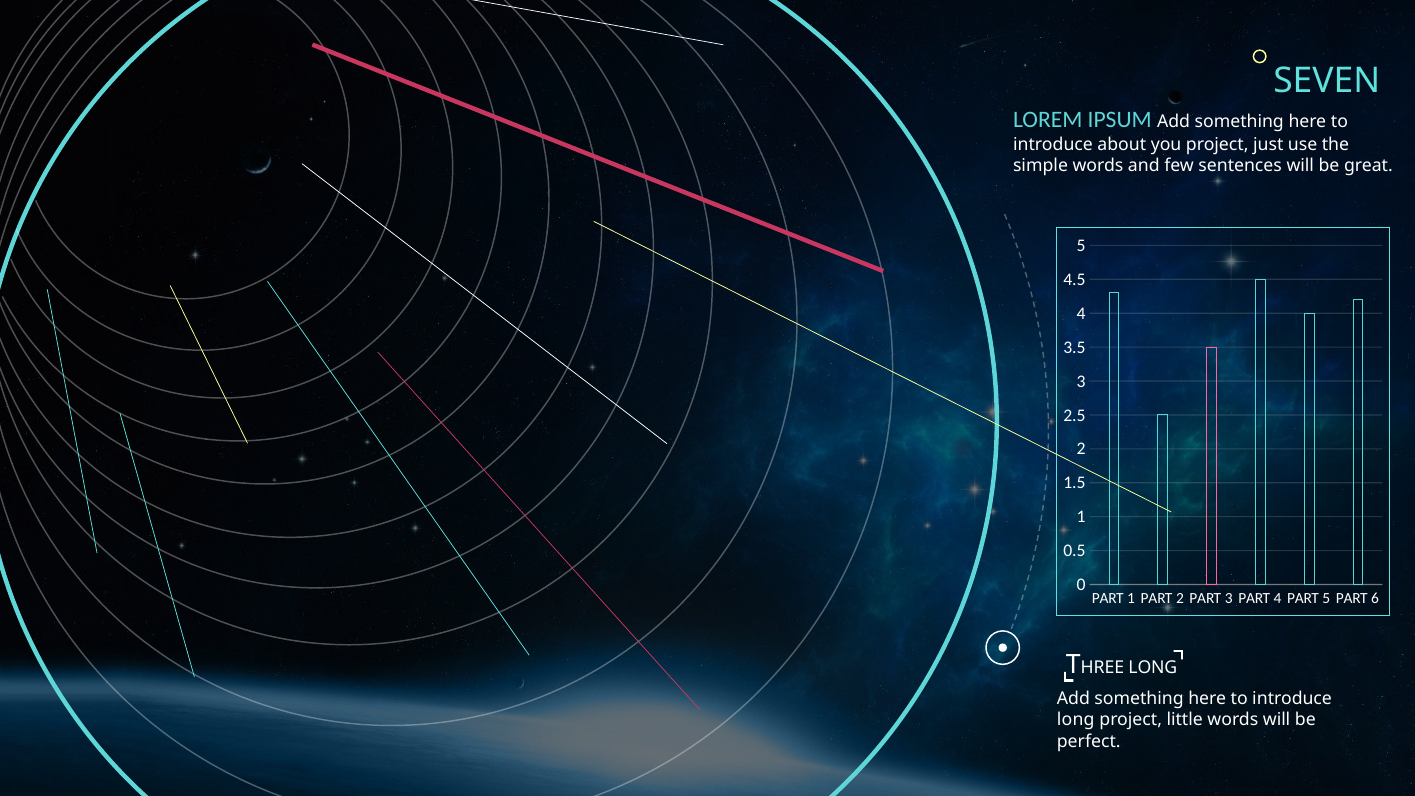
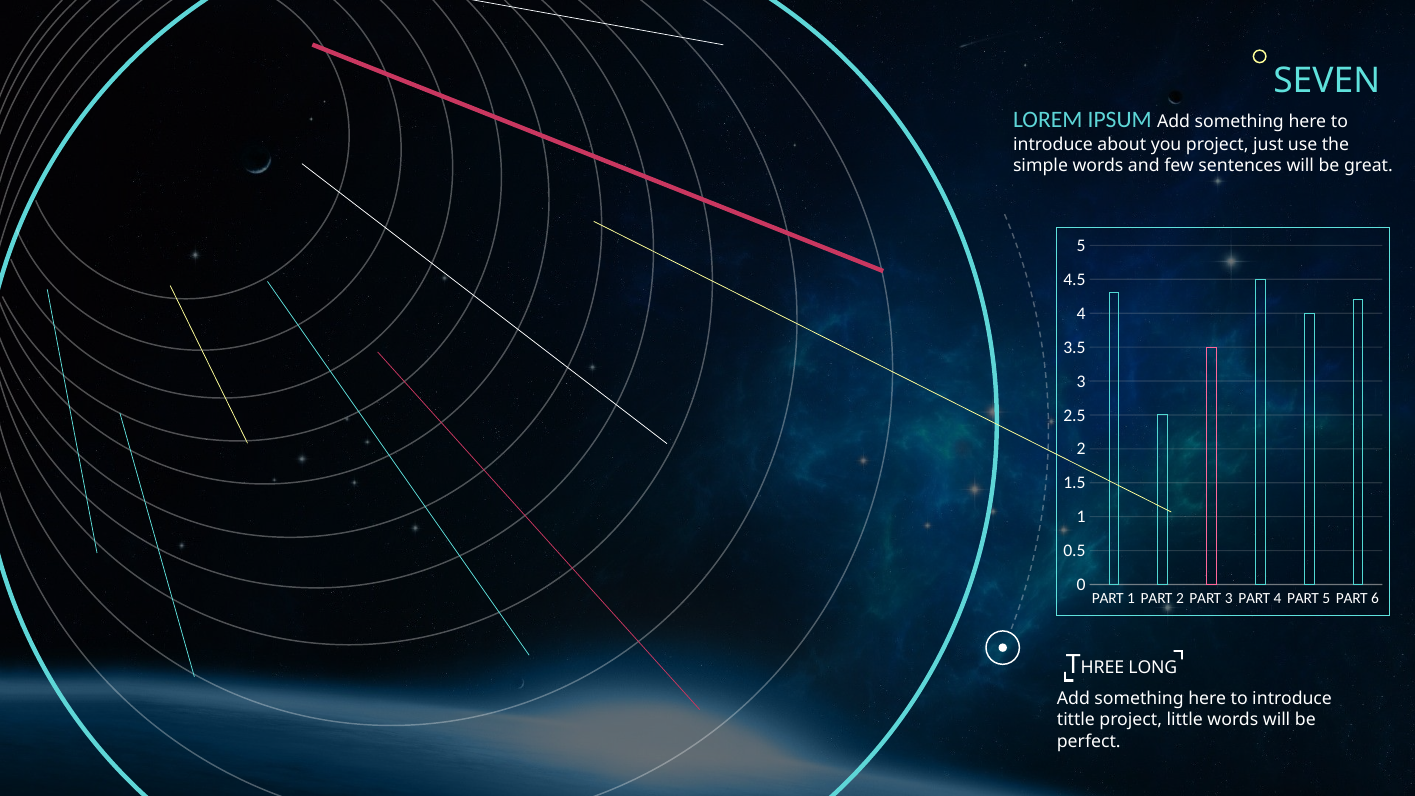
long at (1076, 720): long -> tittle
